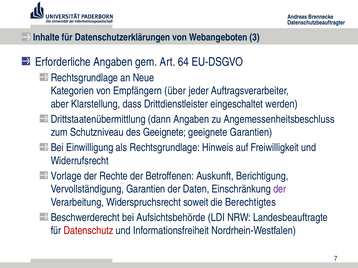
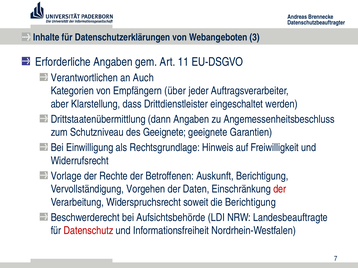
64: 64 -> 11
Rechtsgrundlage at (84, 78): Rechtsgrundlage -> Verantwortlichen
Neue: Neue -> Auch
Vervollständigung Garantien: Garantien -> Vorgehen
der at (280, 189) colour: purple -> red
die Berechtigtes: Berechtigtes -> Berichtigung
